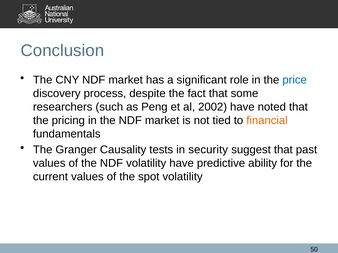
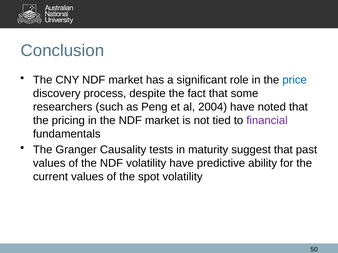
2002: 2002 -> 2004
financial colour: orange -> purple
security: security -> maturity
